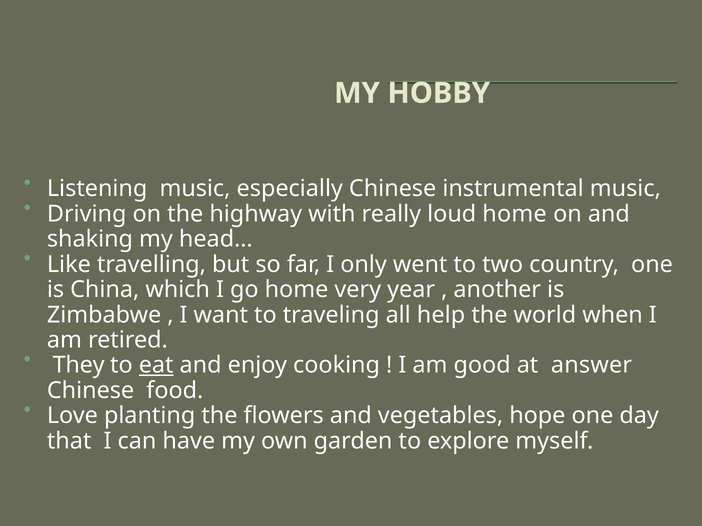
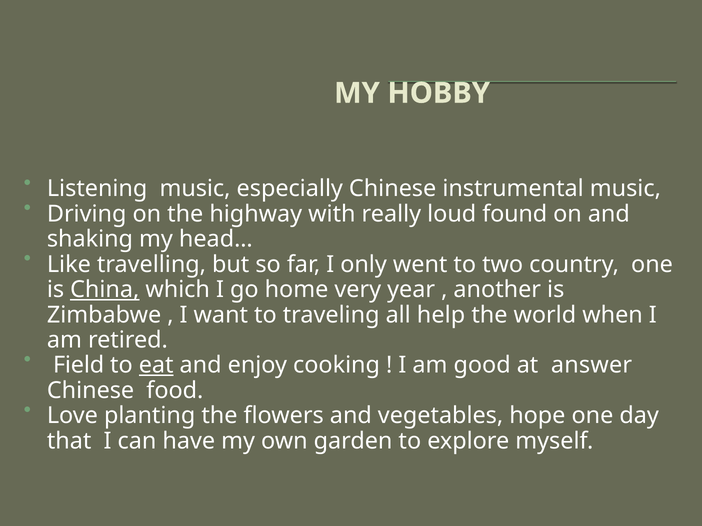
loud home: home -> found
China underline: none -> present
They: They -> Field
